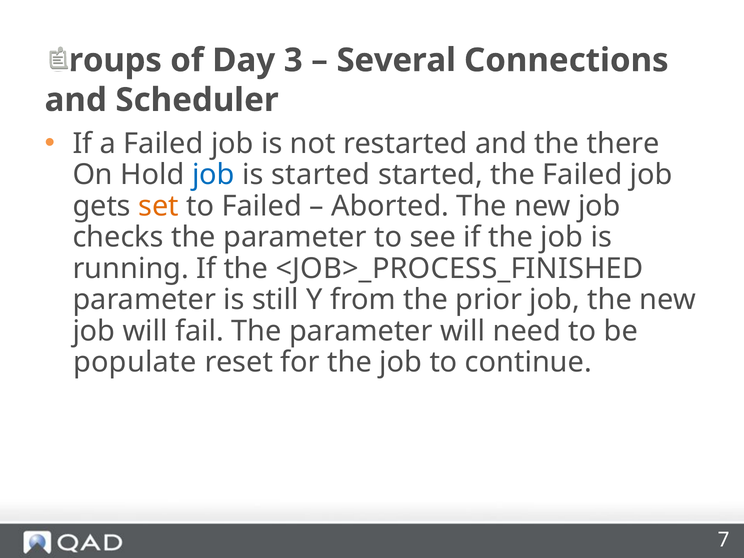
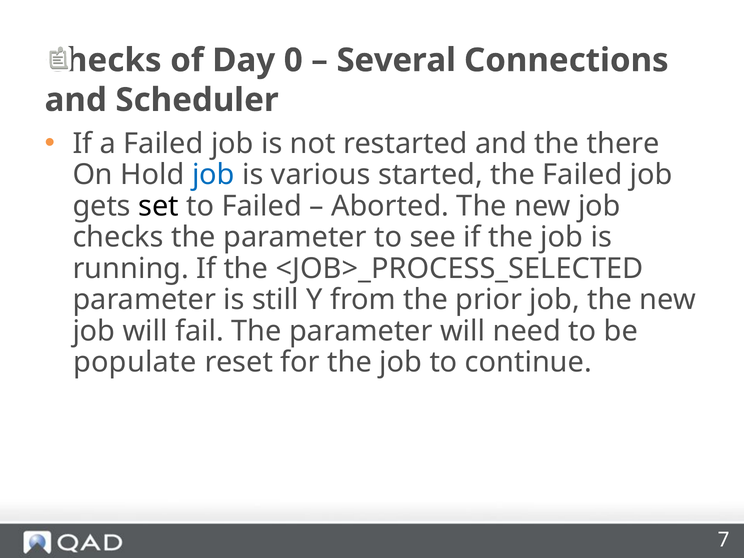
Groups at (103, 60): Groups -> Checks
3: 3 -> 0
is started: started -> various
set colour: orange -> black
<JOB>_PROCESS_FINISHED: <JOB>_PROCESS_FINISHED -> <JOB>_PROCESS_SELECTED
